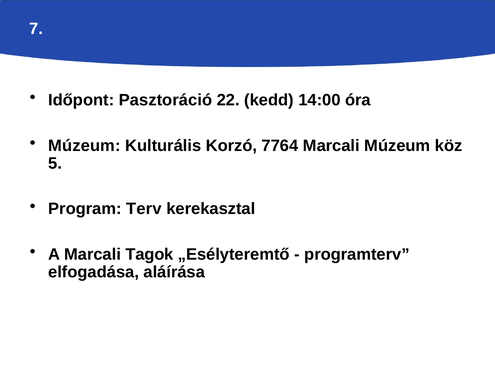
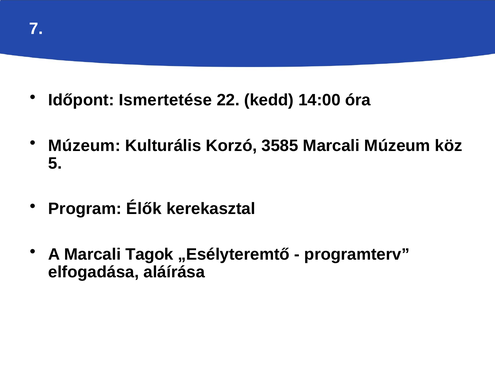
Pasztoráció: Pasztoráció -> Ismertetése
7764: 7764 -> 3585
Terv: Terv -> Élők
